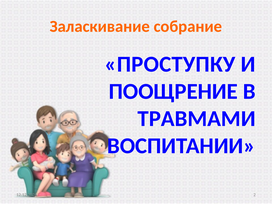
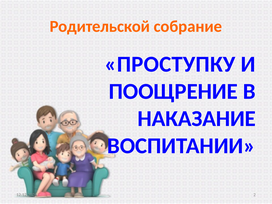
Заласкивание: Заласкивание -> Родительской
ТРАВМАМИ: ТРАВМАМИ -> НАКАЗАНИЕ
